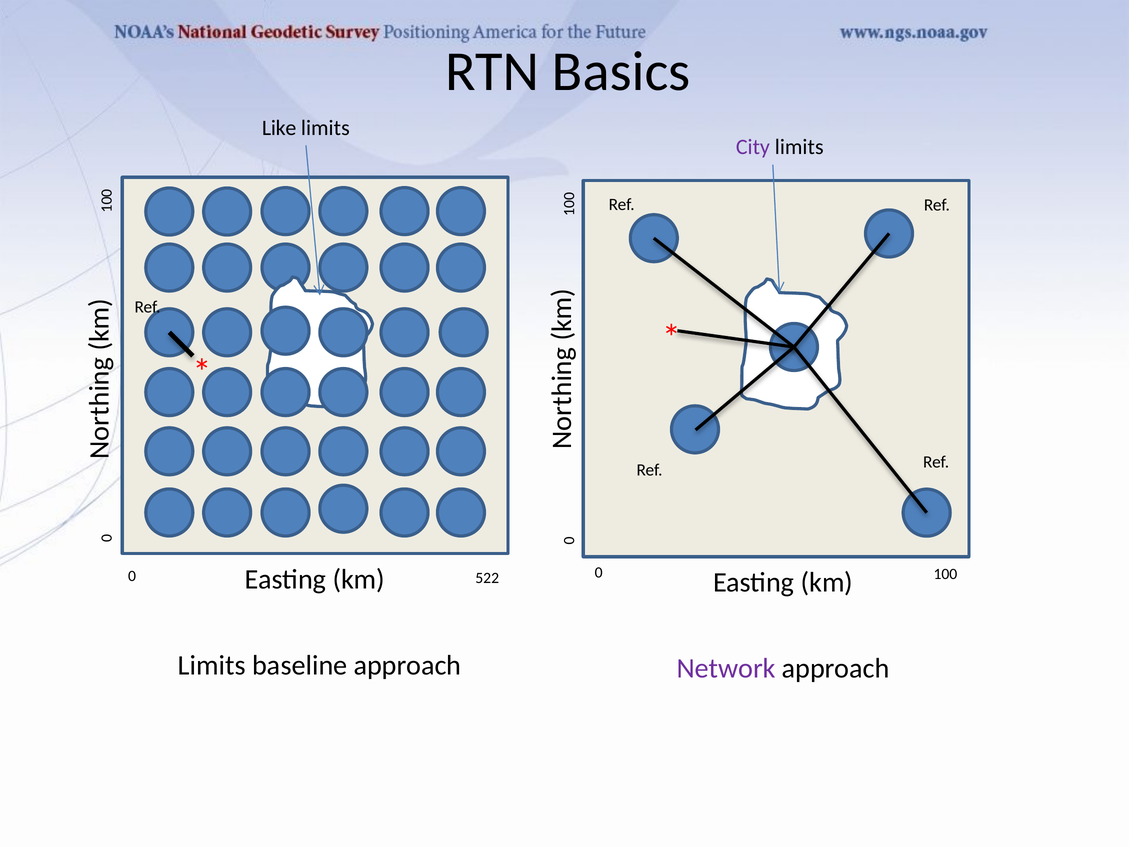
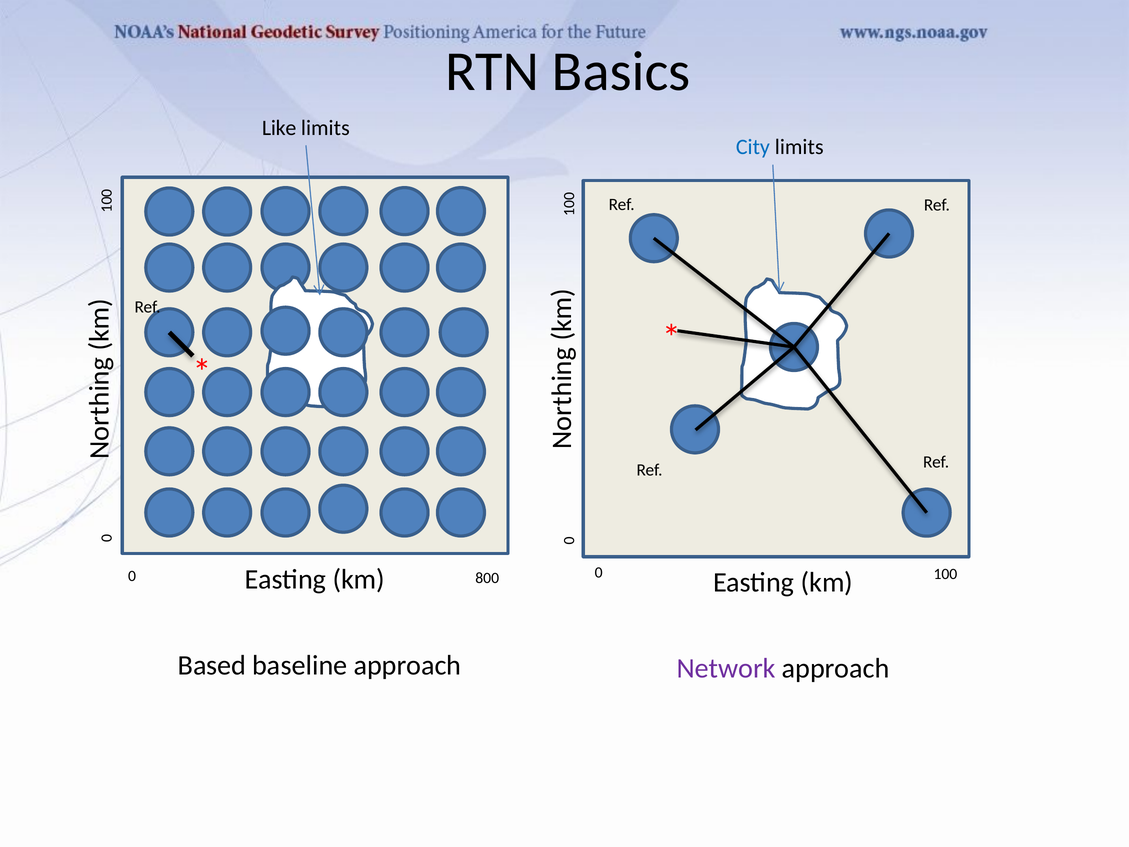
City colour: purple -> blue
522: 522 -> 800
Limits at (212, 665): Limits -> Based
